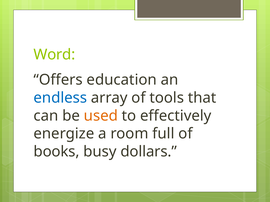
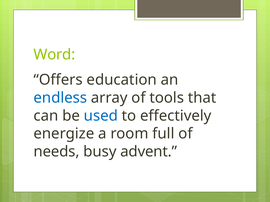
used colour: orange -> blue
books: books -> needs
dollars: dollars -> advent
